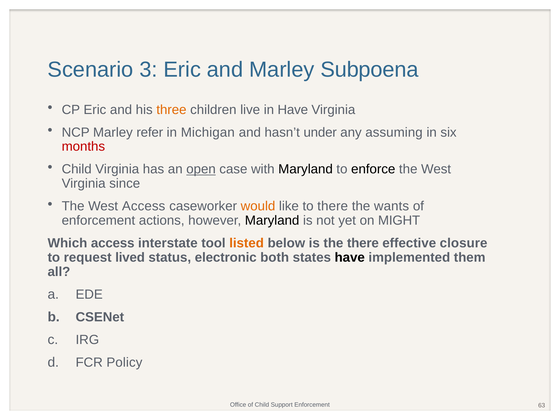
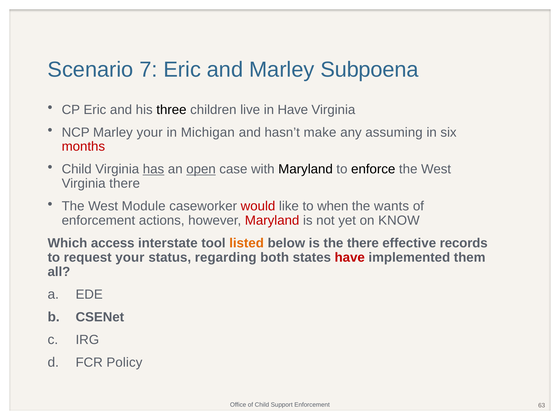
3: 3 -> 7
three colour: orange -> black
Marley refer: refer -> your
under: under -> make
has underline: none -> present
Virginia since: since -> there
West Access: Access -> Module
would colour: orange -> red
to there: there -> when
Maryland at (272, 221) colour: black -> red
MIGHT: MIGHT -> KNOW
closure: closure -> records
request lived: lived -> your
electronic: electronic -> regarding
have at (350, 257) colour: black -> red
